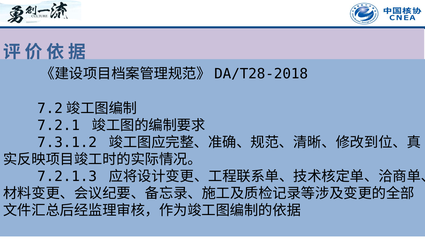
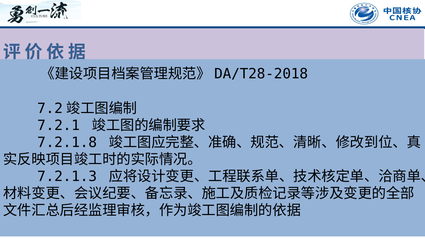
7.3.1.2: 7.3.1.2 -> 7.2.1.8
